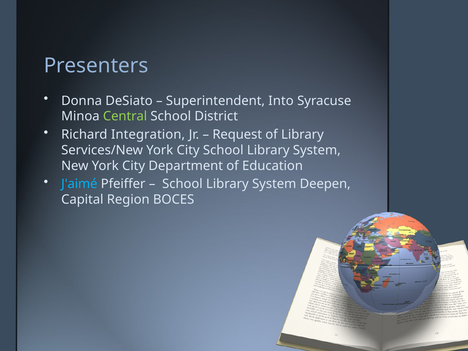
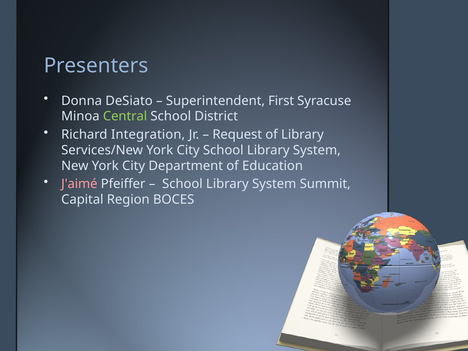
Into: Into -> First
J'aimé colour: light blue -> pink
Deepen: Deepen -> Summit
